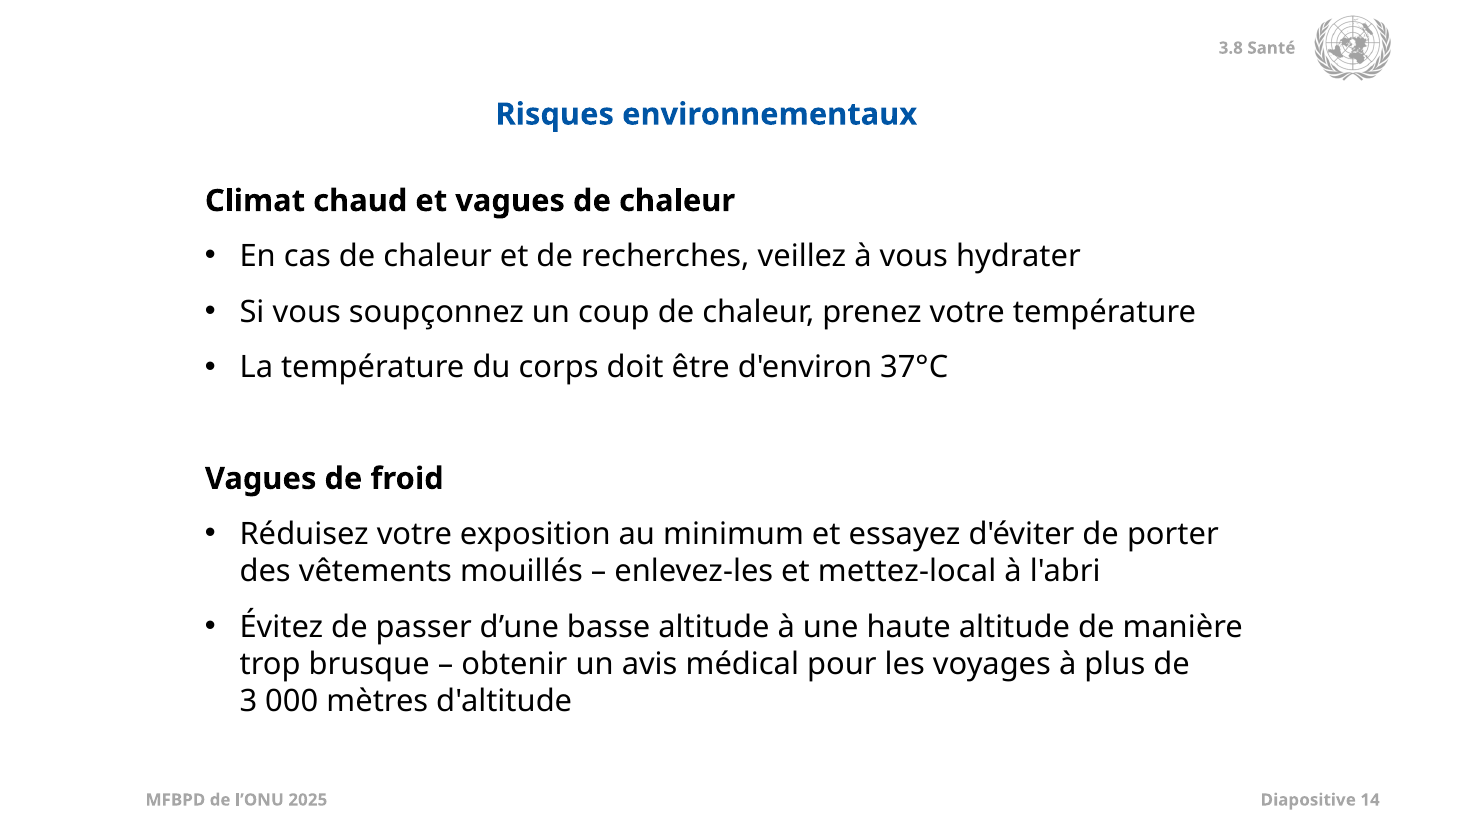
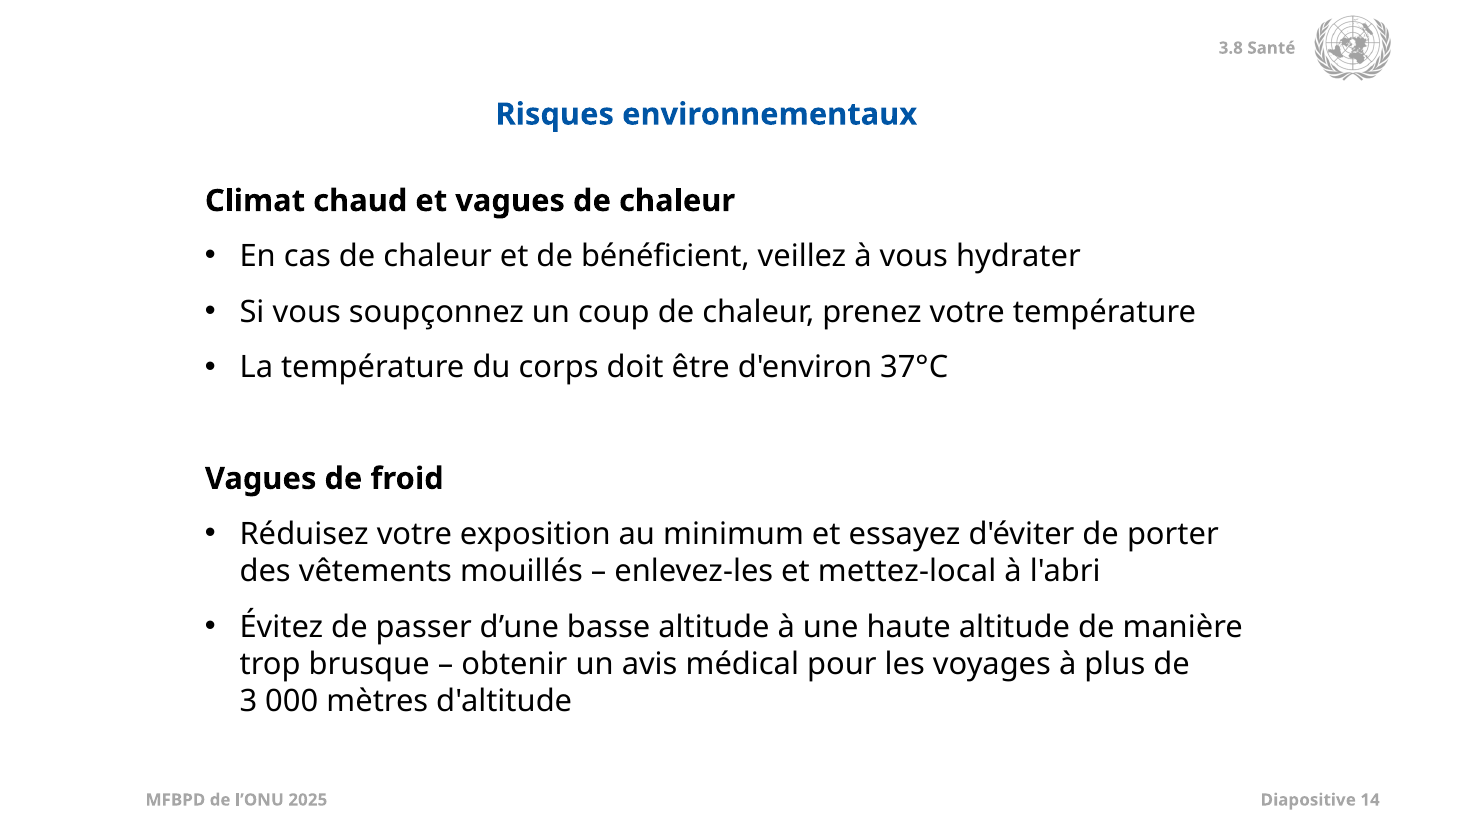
recherches: recherches -> bénéficient
